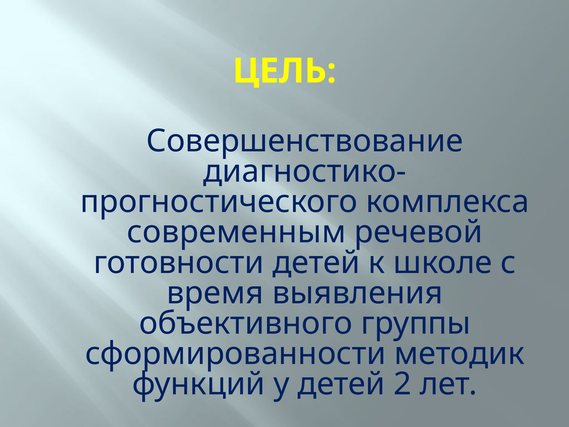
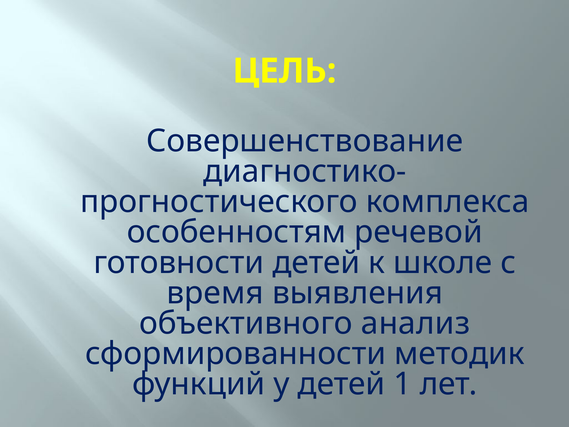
современным: современным -> особенностям
группы: группы -> анализ
2: 2 -> 1
